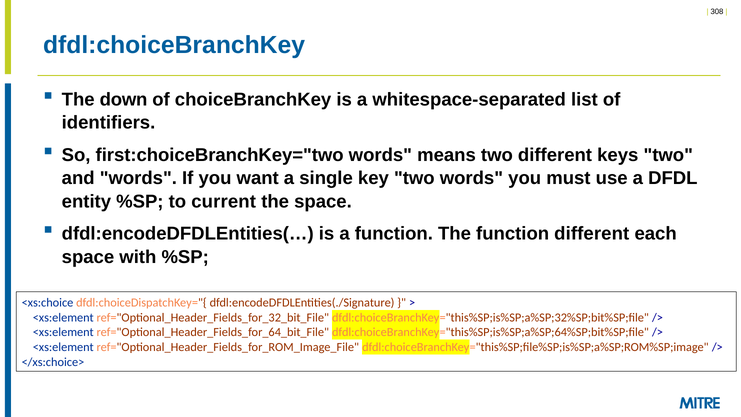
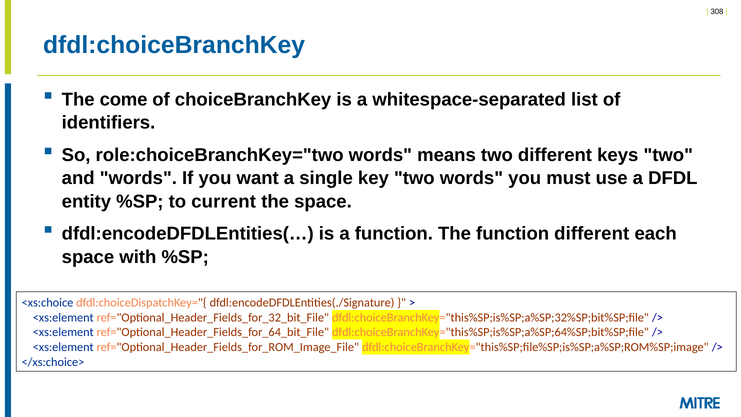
down: down -> come
first:choiceBranchKey="two: first:choiceBranchKey="two -> role:choiceBranchKey="two
